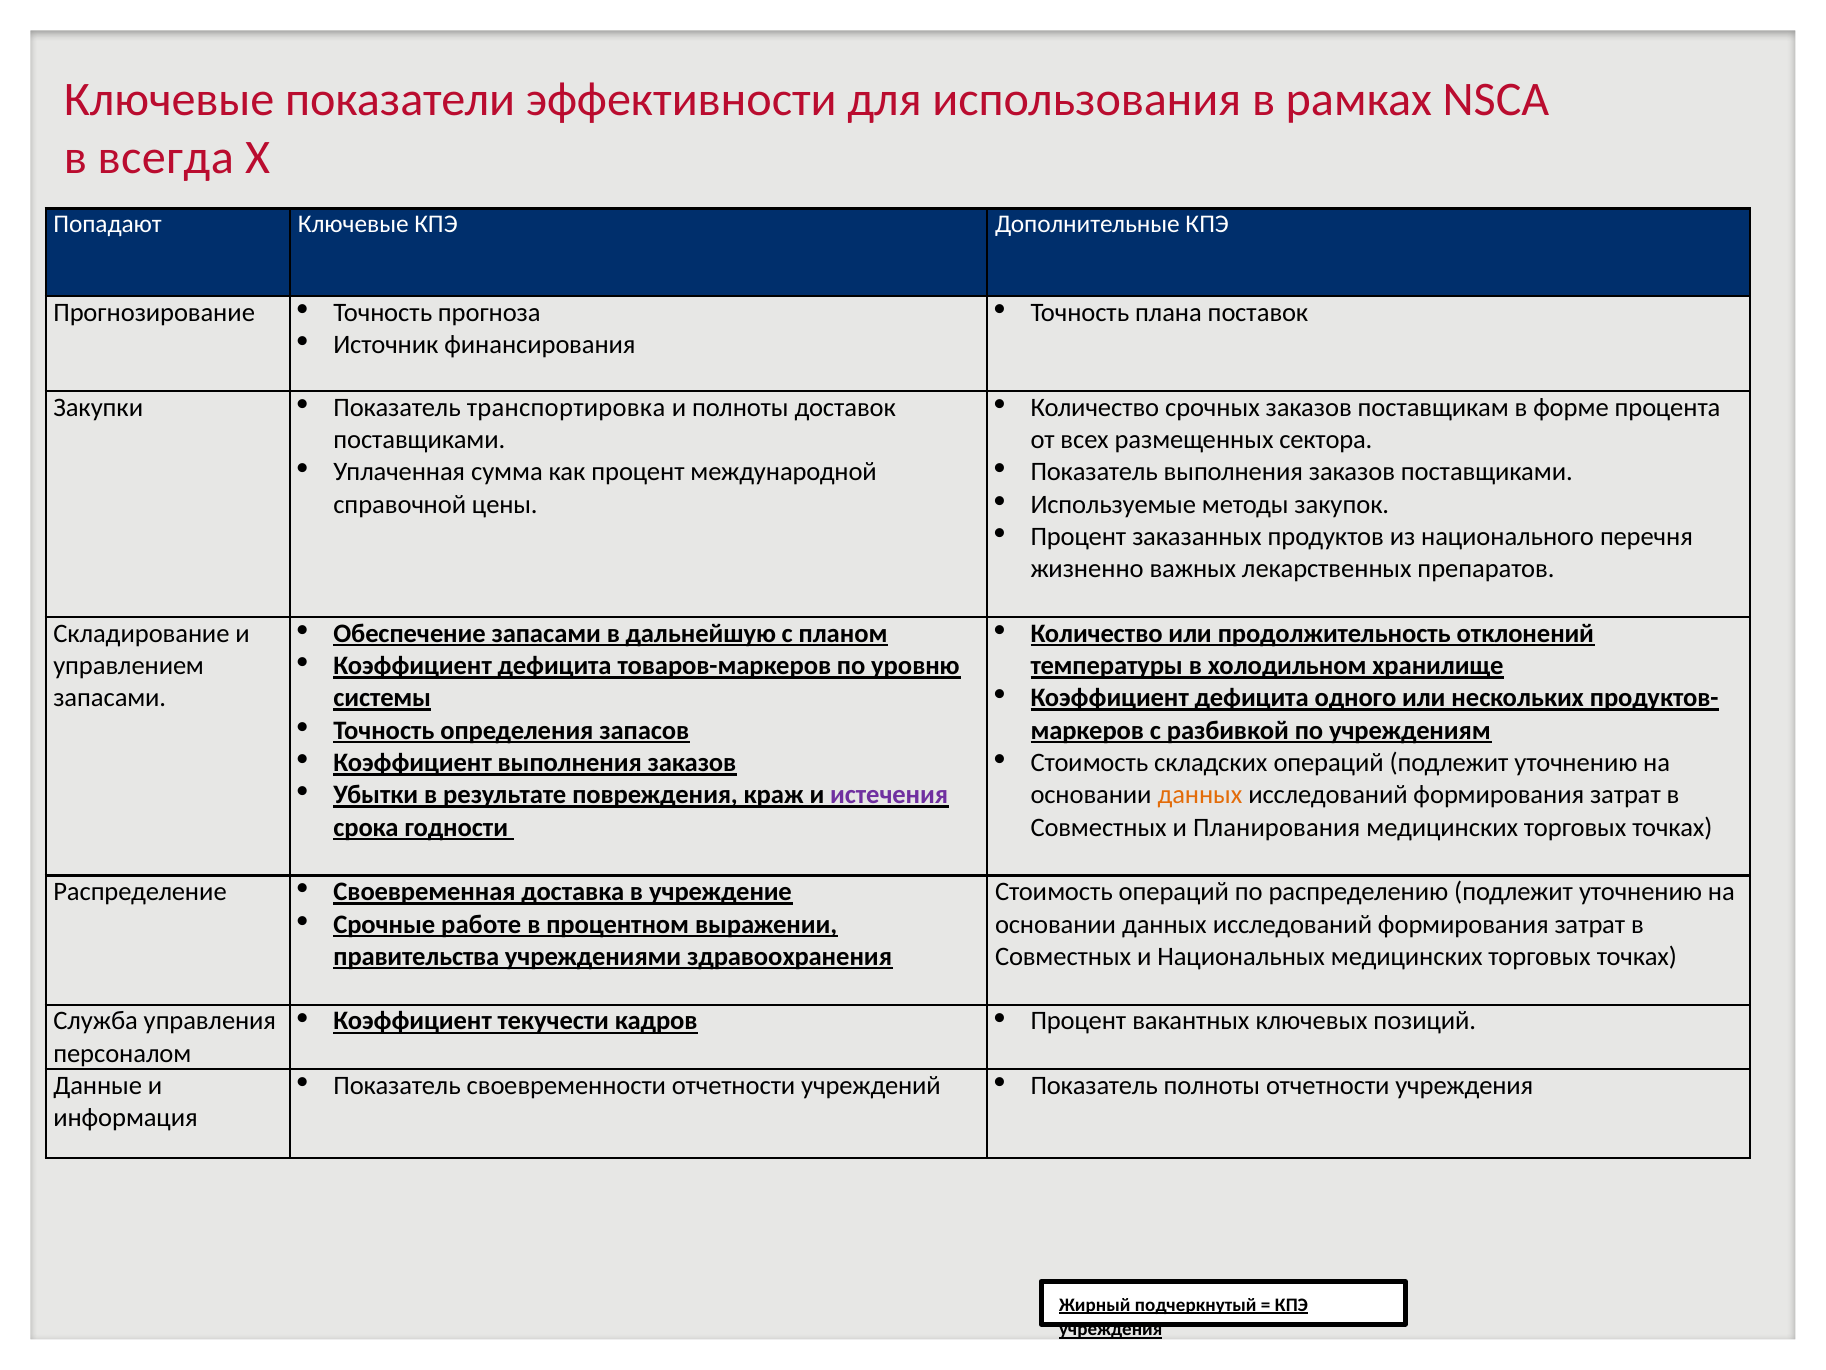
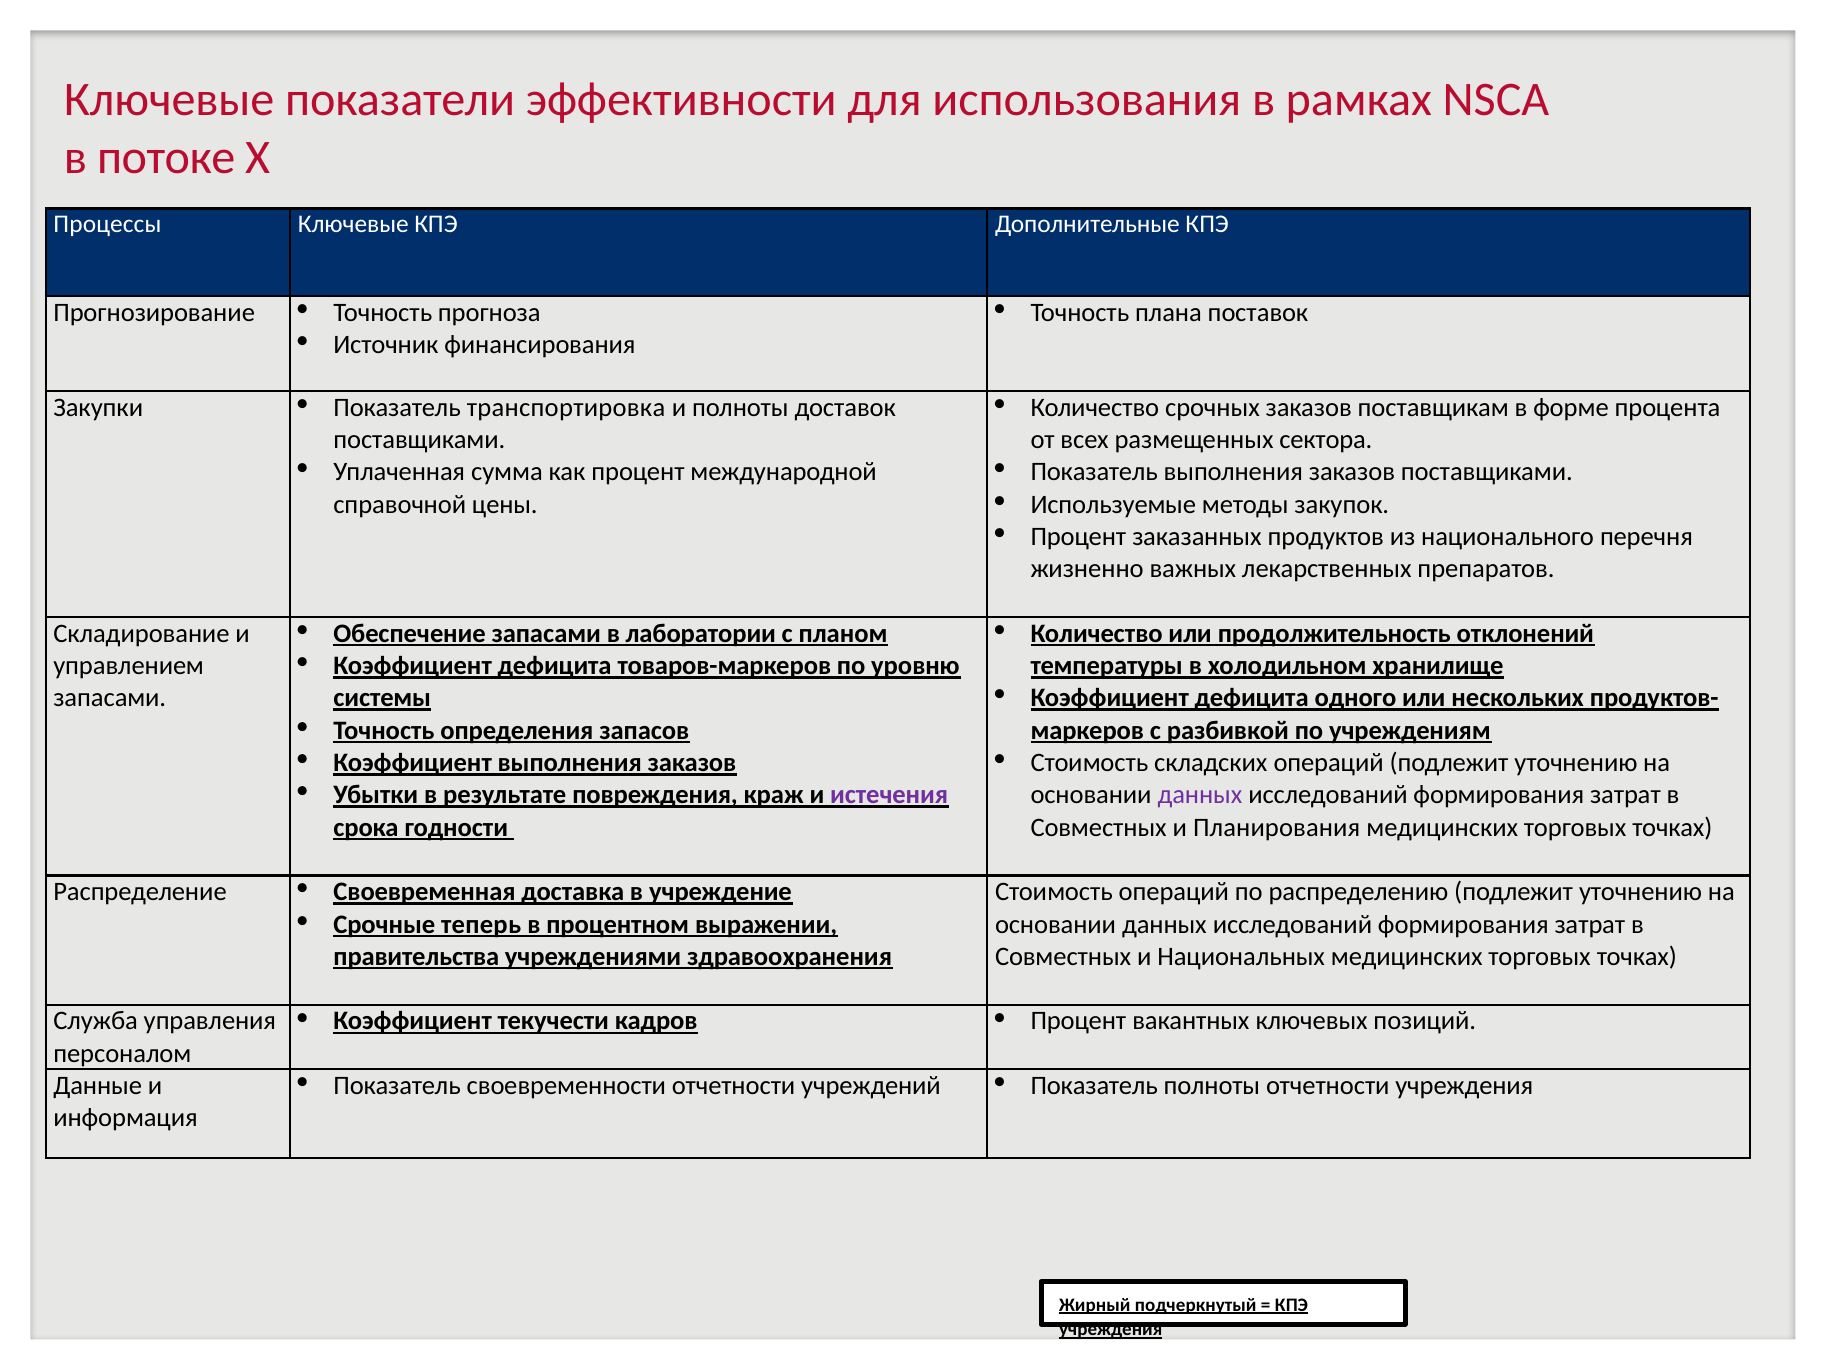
всегда: всегда -> потоке
Попадают: Попадают -> Процессы
дальнейшую: дальнейшую -> лаборатории
данных at (1200, 795) colour: orange -> purple
работе: работе -> теперь
